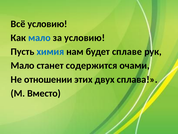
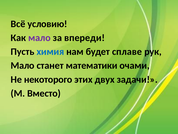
мало at (39, 38) colour: blue -> purple
за условию: условию -> впереди
содержится: содержится -> математики
отношении: отношении -> некоторого
сплава: сплава -> задачи
